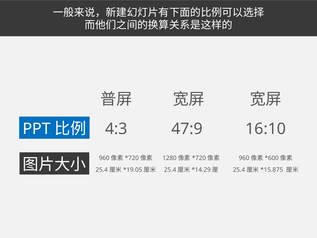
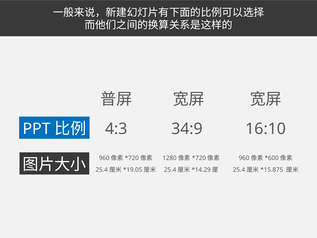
47:9: 47:9 -> 34:9
